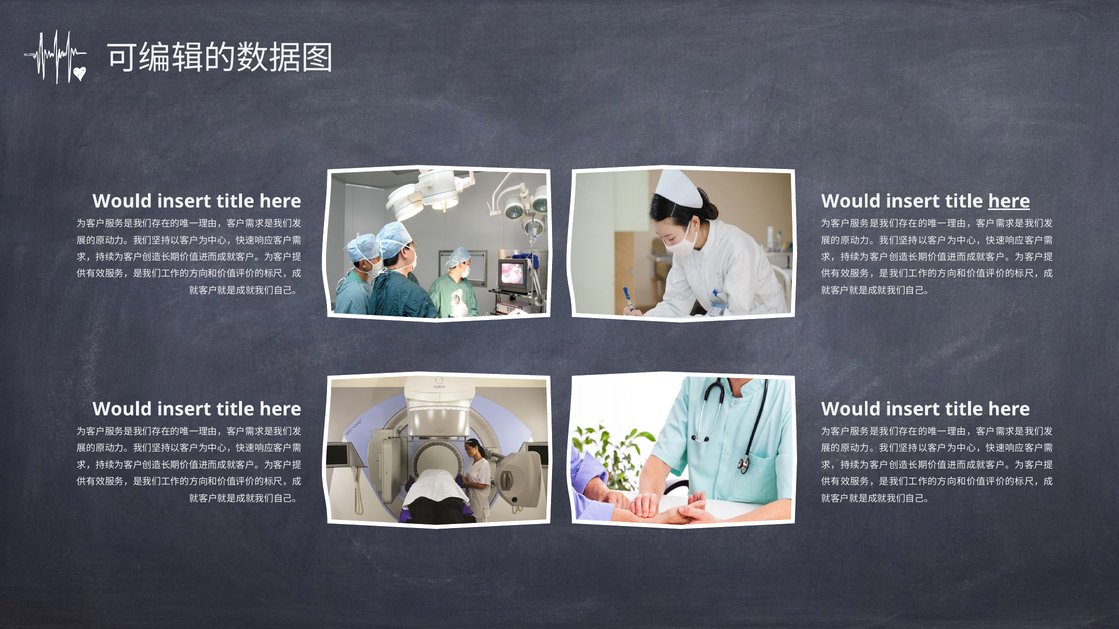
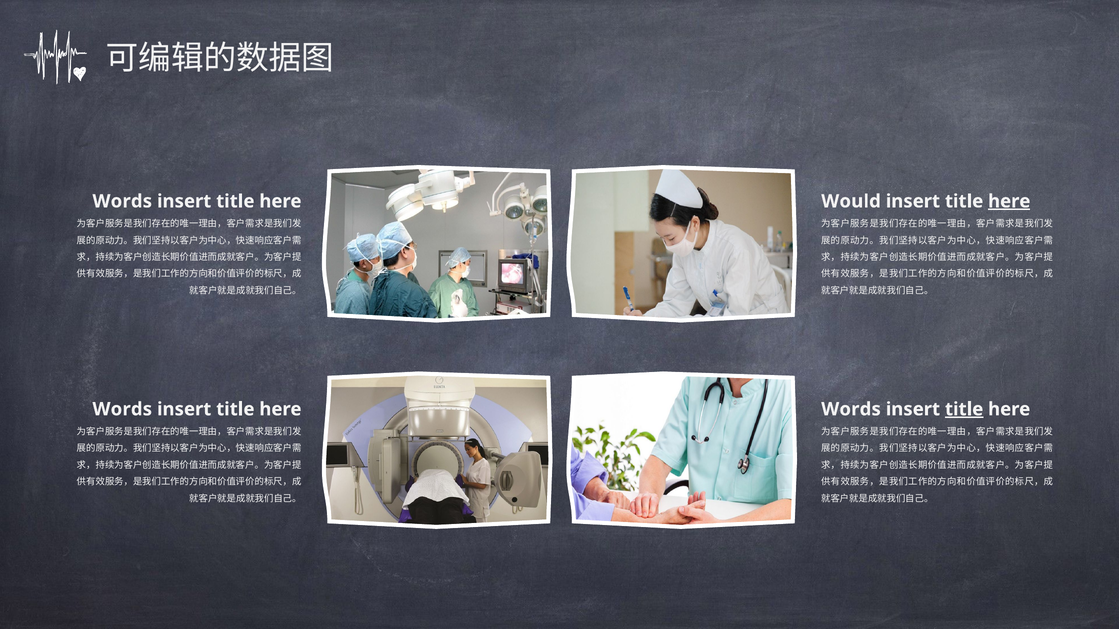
Would at (122, 201): Would -> Words
Would at (122, 409): Would -> Words
Would at (851, 409): Would -> Words
title at (964, 409) underline: none -> present
